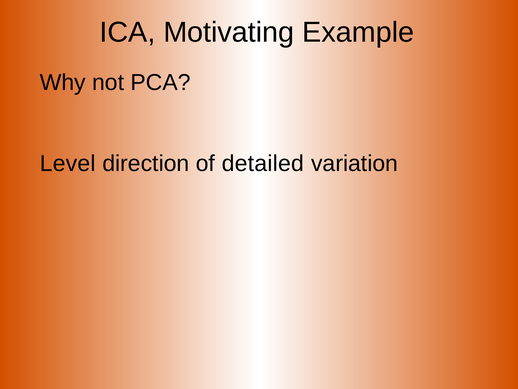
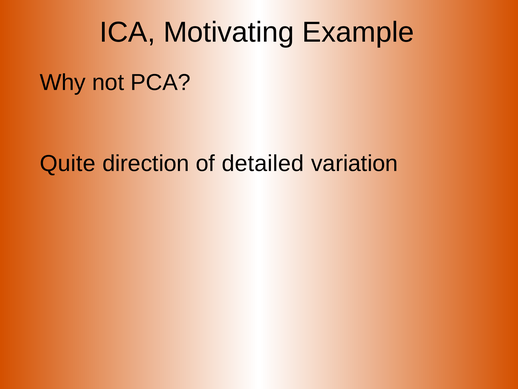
Level: Level -> Quite
